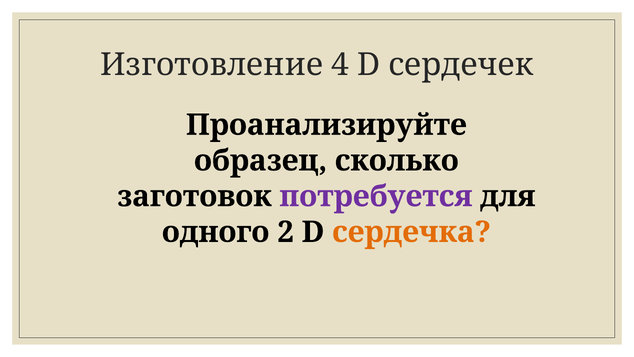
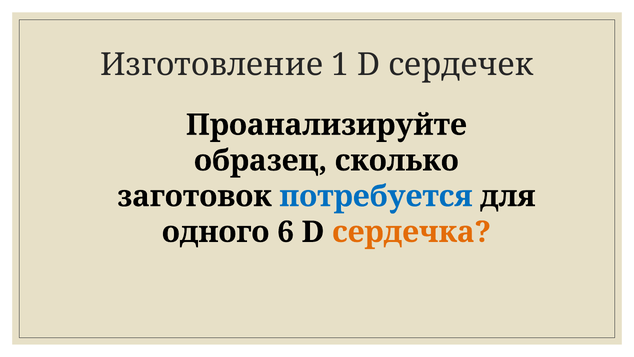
4: 4 -> 1
потребуется colour: purple -> blue
2: 2 -> 6
